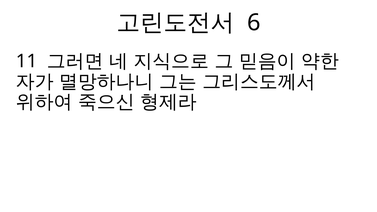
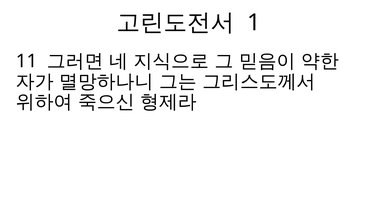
6: 6 -> 1
